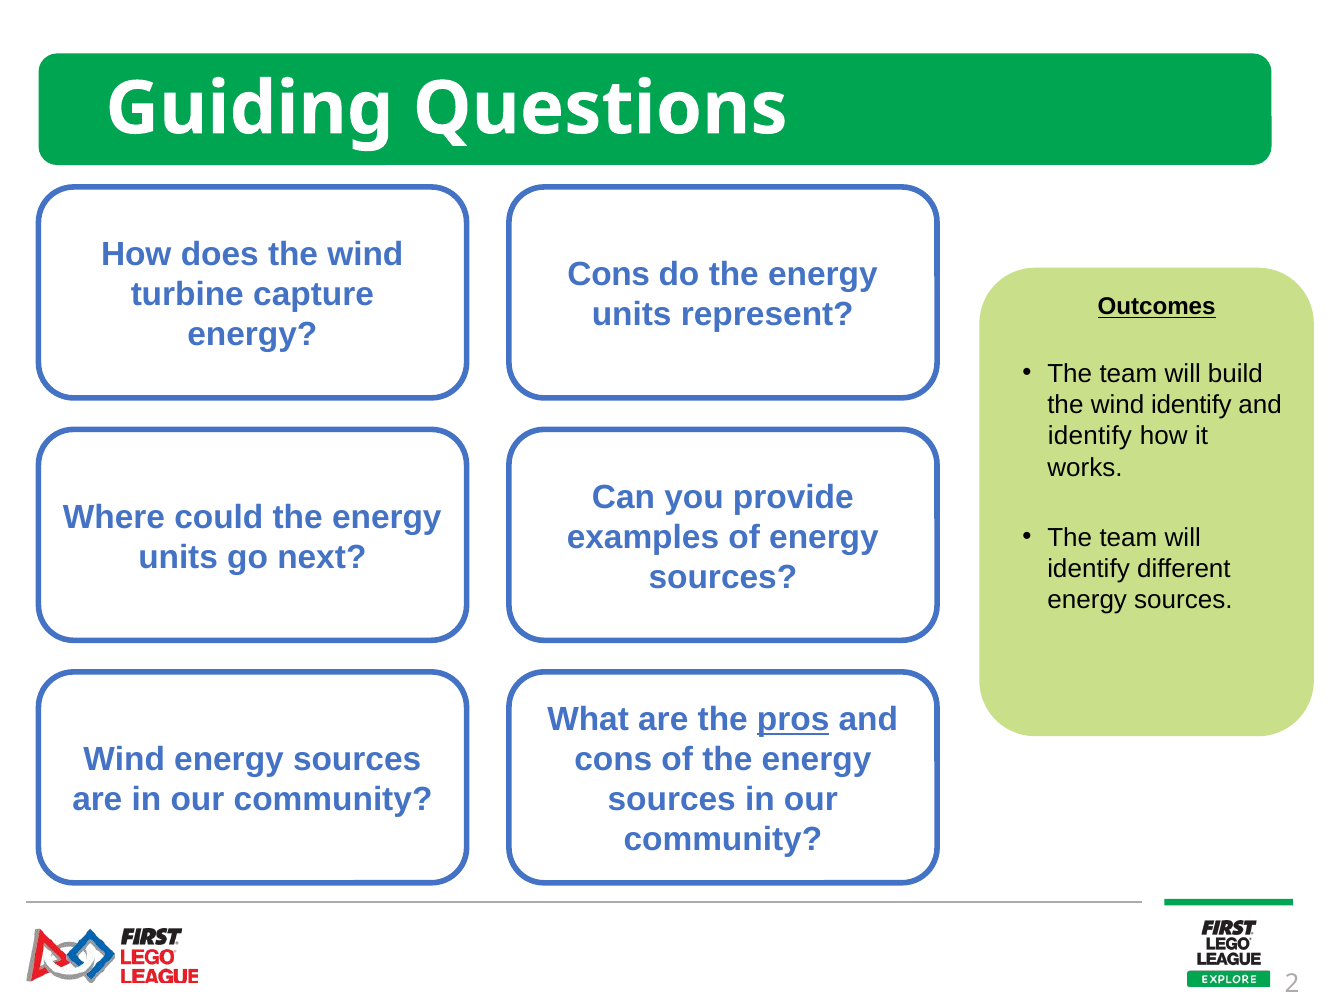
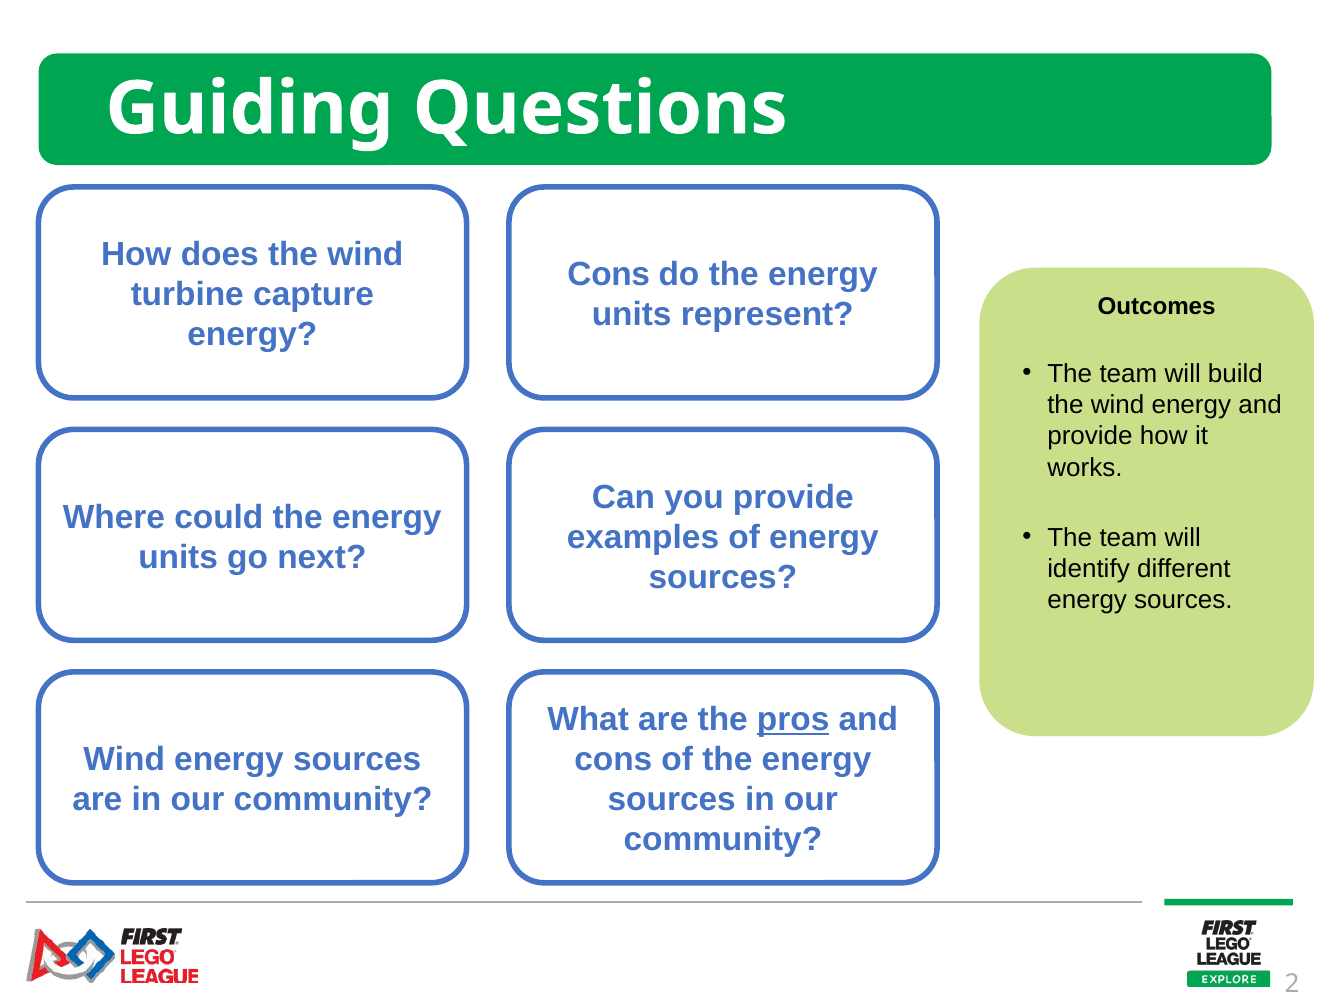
Outcomes underline: present -> none
the wind identify: identify -> energy
identify at (1090, 436): identify -> provide
